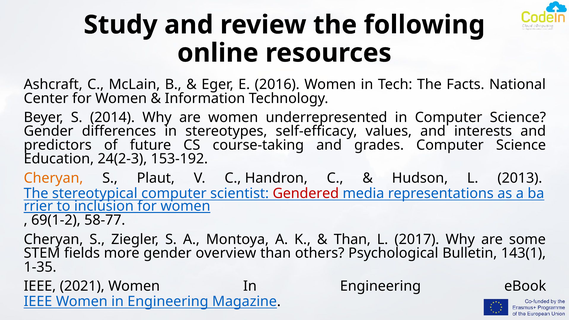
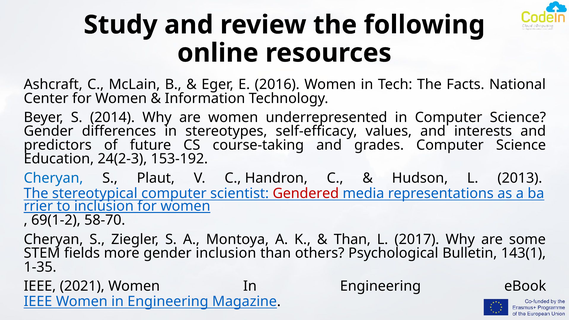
Cheryan at (53, 178) colour: orange -> blue
58-77: 58-77 -> 58-70
gender overview: overview -> inclusion
